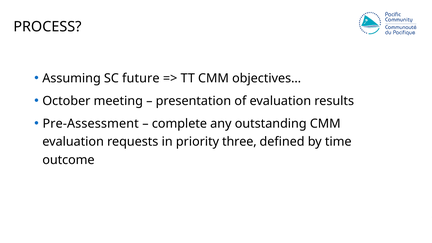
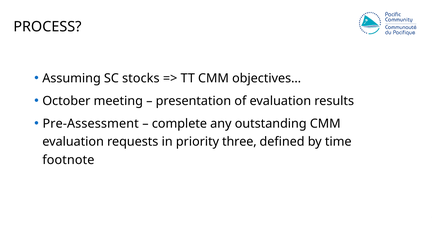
future: future -> stocks
outcome: outcome -> footnote
